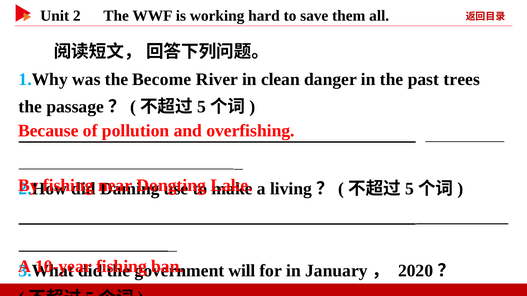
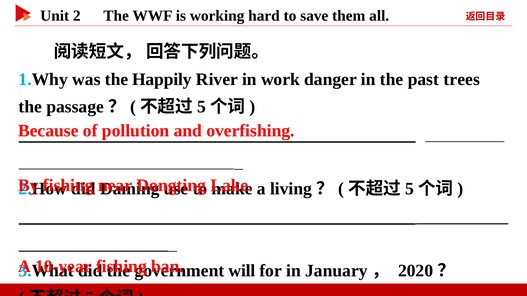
Become: Become -> Happily
clean: clean -> work
